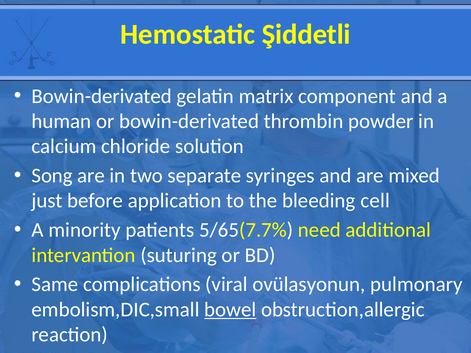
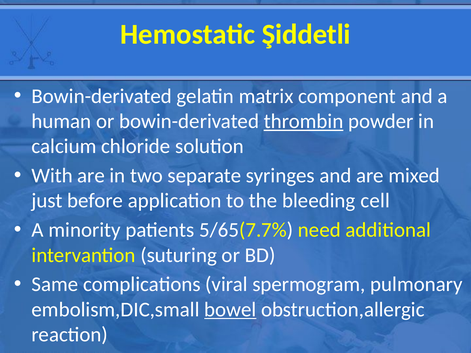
thrombin underline: none -> present
Song: Song -> With
ovülasyonun: ovülasyonun -> spermogram
